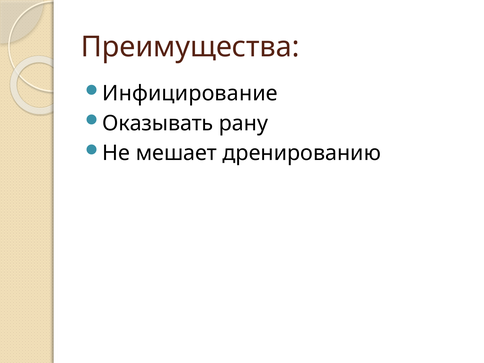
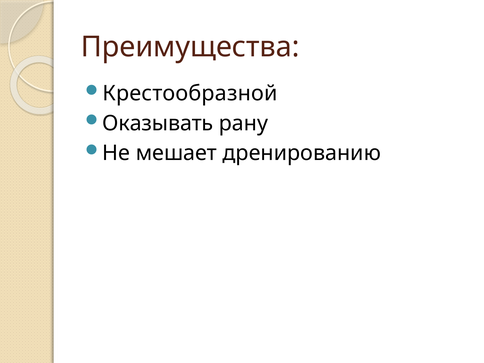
Инфицирование: Инфицирование -> Крестообразной
